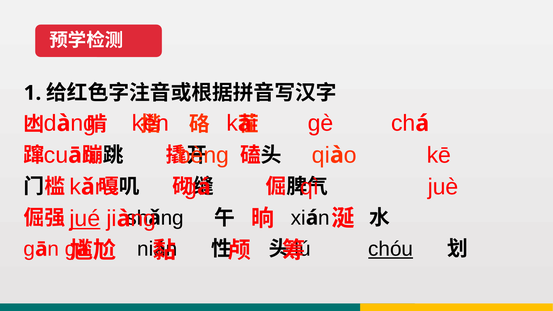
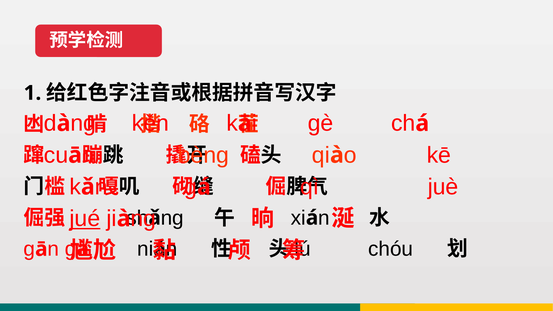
chóu underline: present -> none
